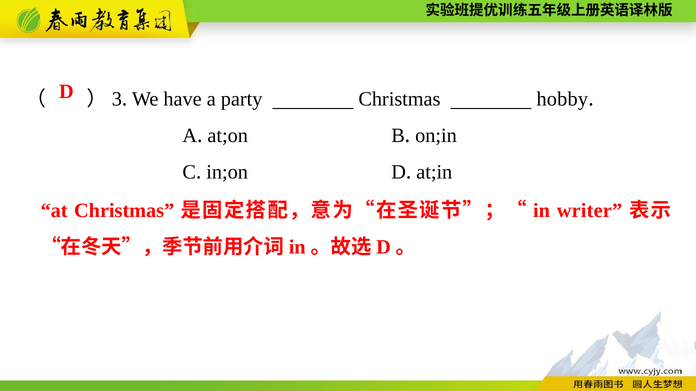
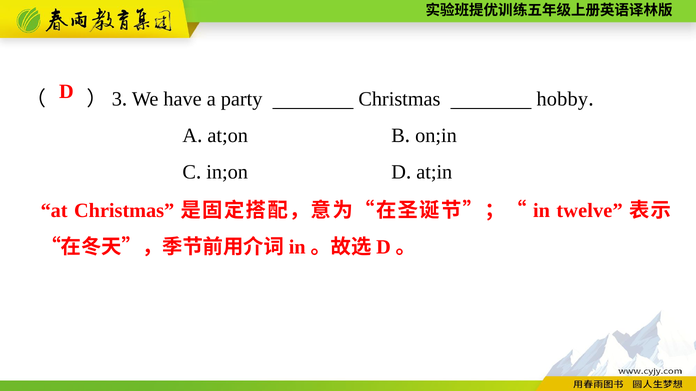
writer: writer -> twelve
